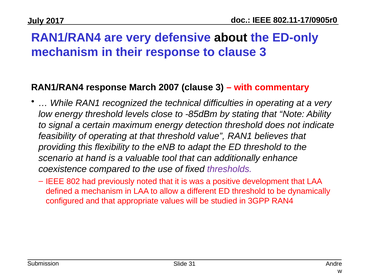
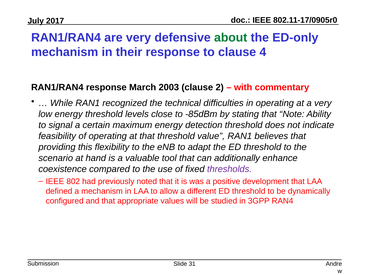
about colour: black -> green
to clause 3: 3 -> 4
2007: 2007 -> 2003
3 at (220, 87): 3 -> 2
